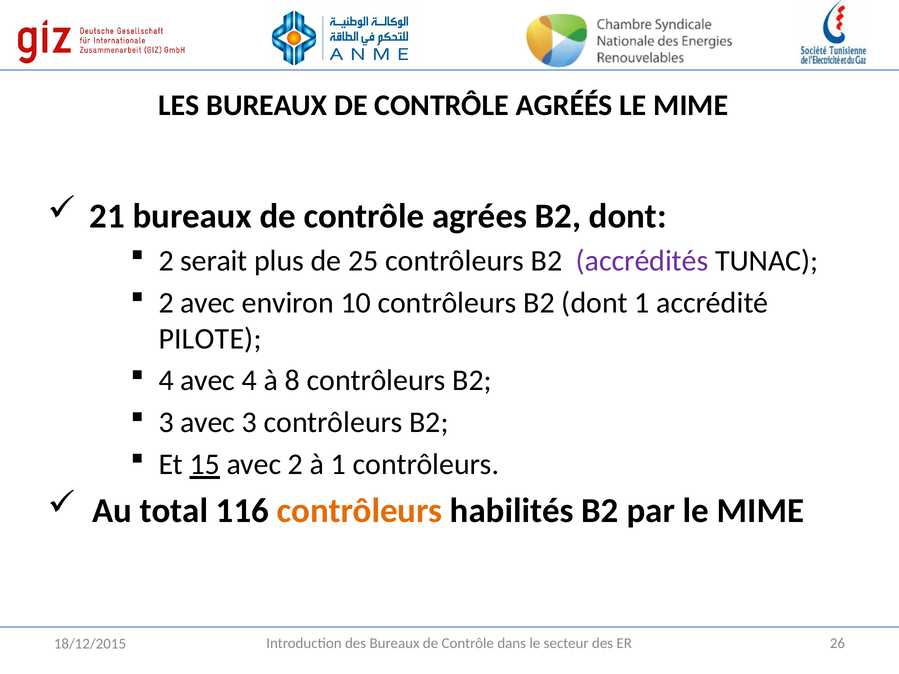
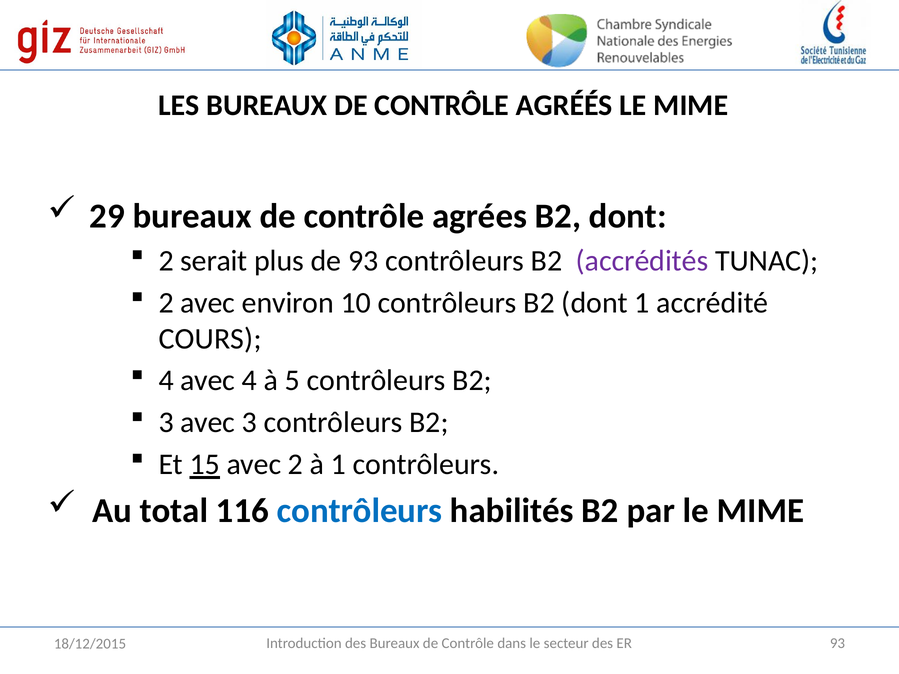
21: 21 -> 29
de 25: 25 -> 93
PILOTE: PILOTE -> COURS
8: 8 -> 5
contrôleurs at (360, 511) colour: orange -> blue
ER 26: 26 -> 93
